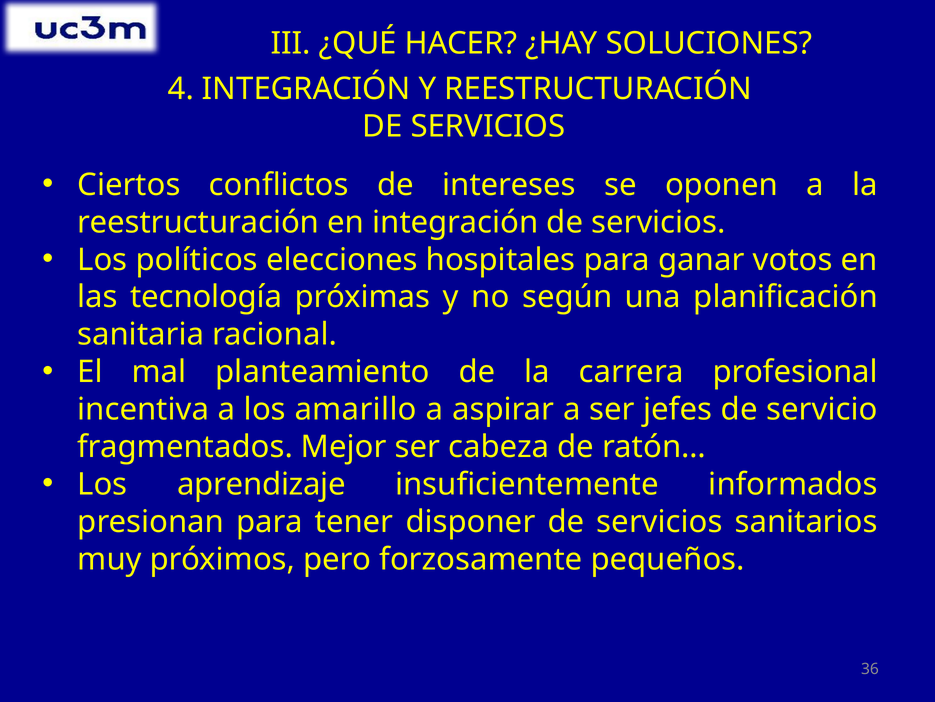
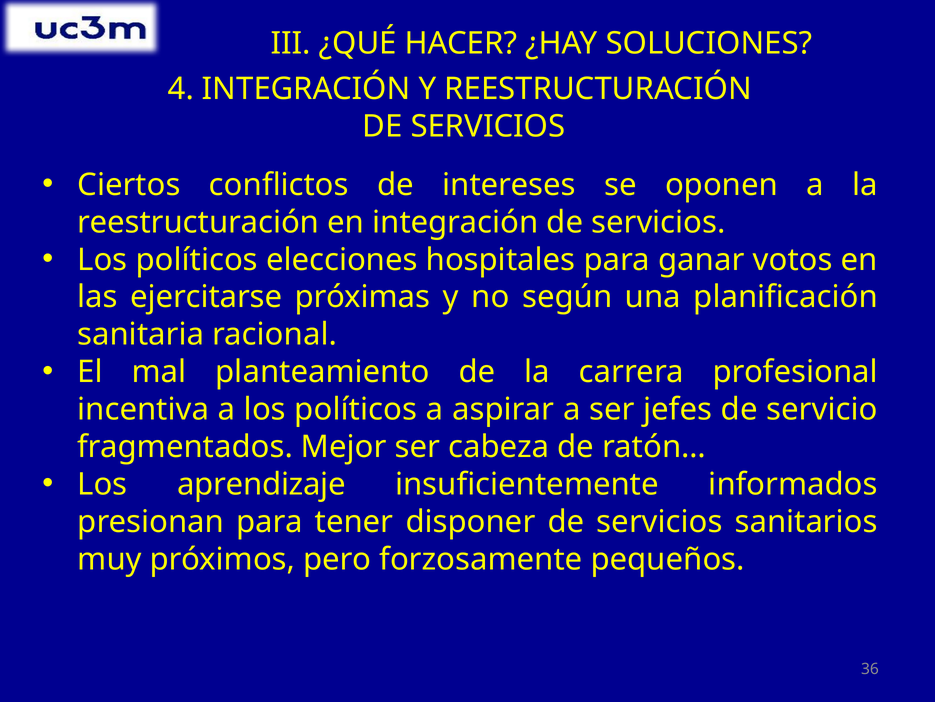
tecnología: tecnología -> ejercitarse
a los amarillo: amarillo -> políticos
